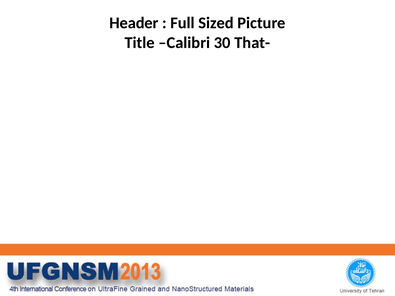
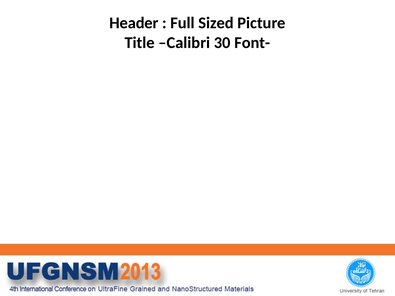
That-: That- -> Font-
